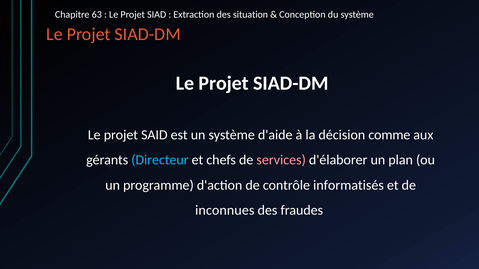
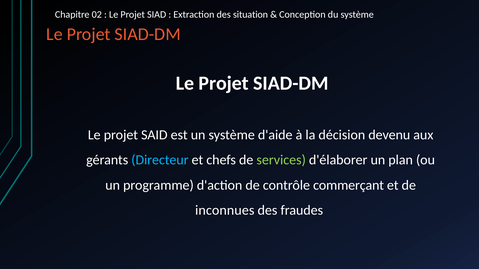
63: 63 -> 02
comme: comme -> devenu
services colour: pink -> light green
informatisés: informatisés -> commerçant
